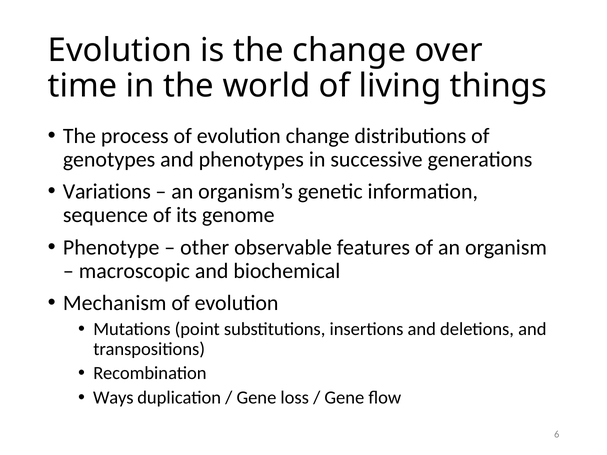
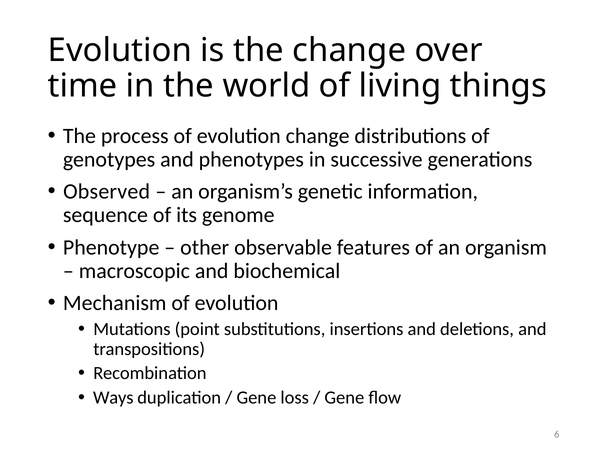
Variations: Variations -> Observed
